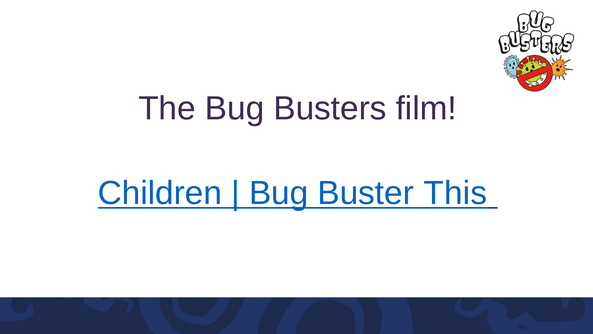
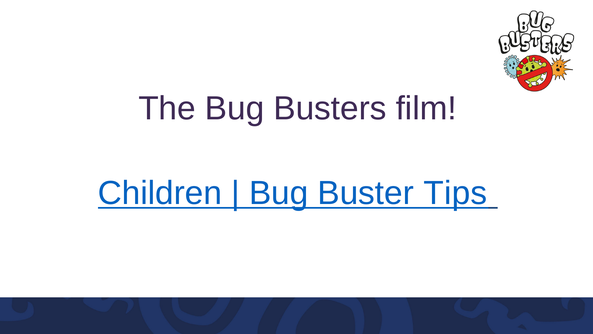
This: This -> Tips
